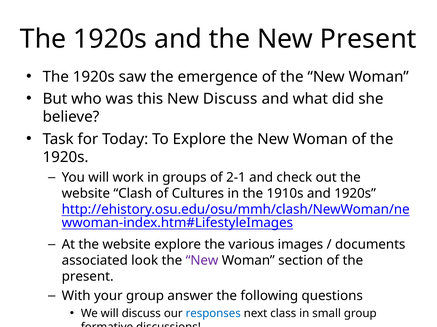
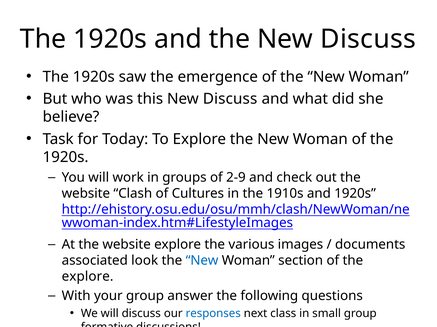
the New Present: Present -> Discuss
2-1: 2-1 -> 2-9
New at (202, 261) colour: purple -> blue
present at (88, 277): present -> explore
